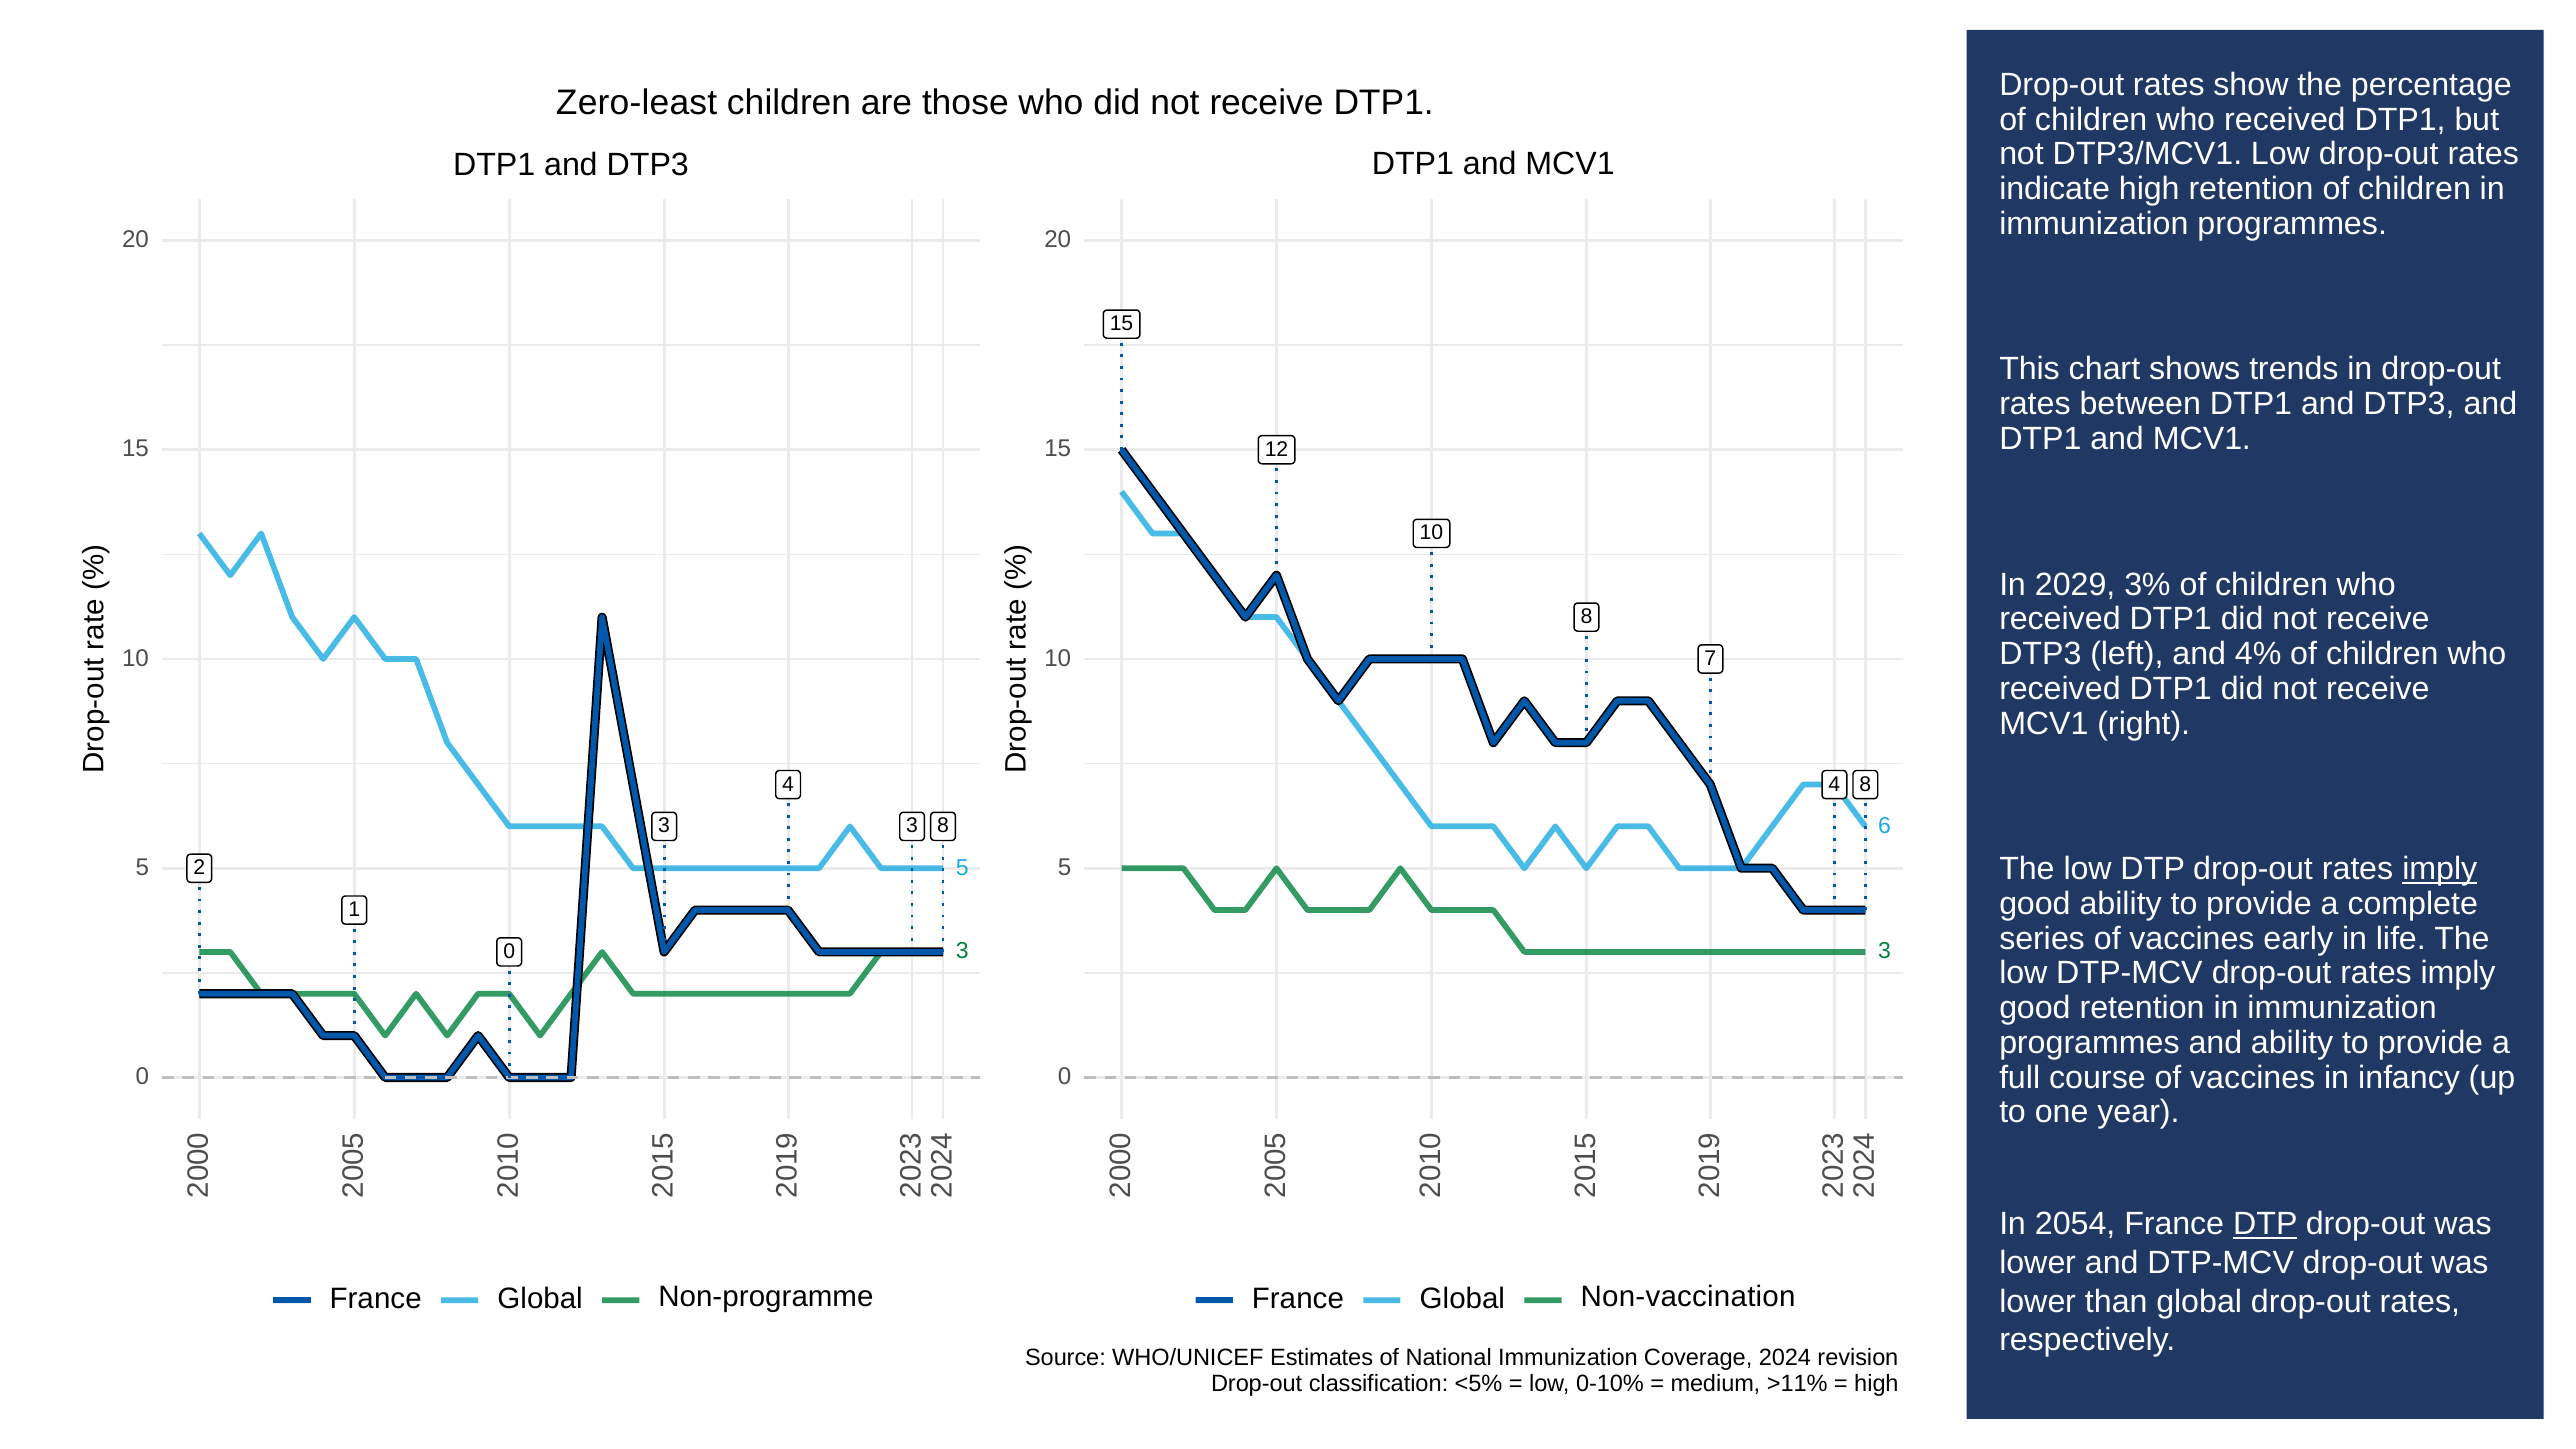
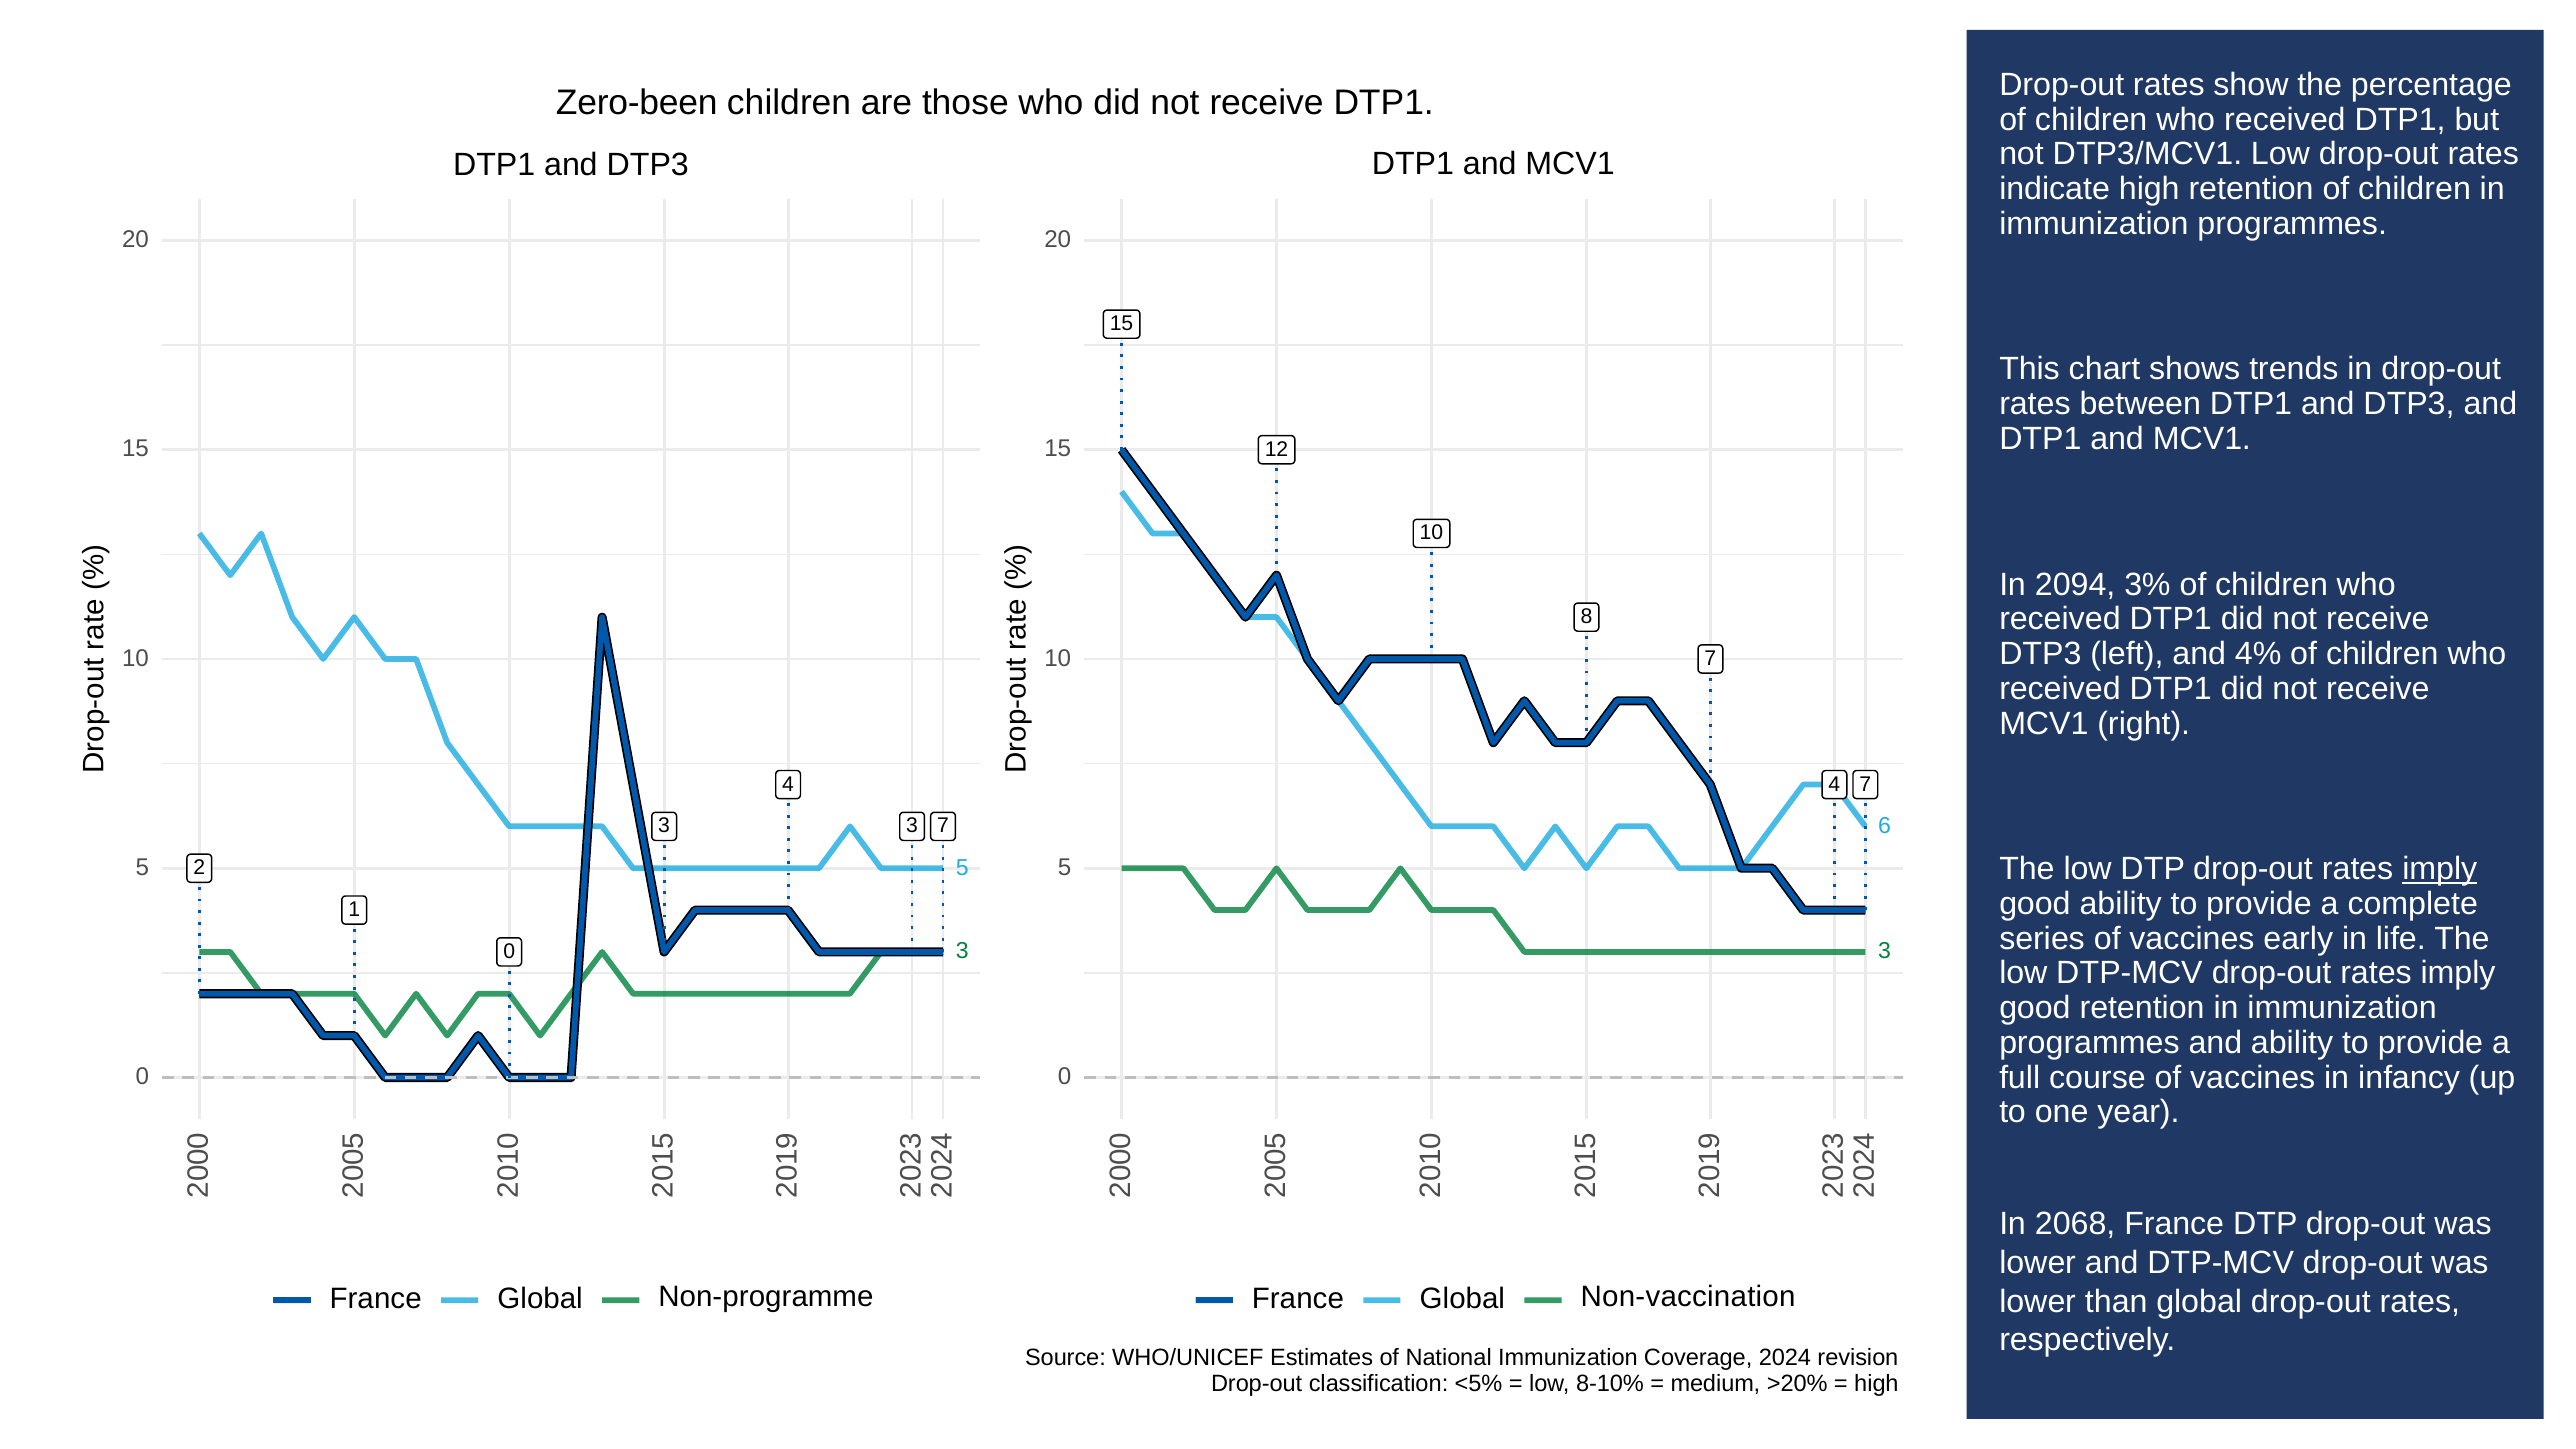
Zero-least: Zero-least -> Zero-been
2029: 2029 -> 2094
4 8: 8 -> 7
3 8: 8 -> 7
2054: 2054 -> 2068
DTP at (2265, 1224) underline: present -> none
0-10%: 0-10% -> 8-10%
>11%: >11% -> >20%
